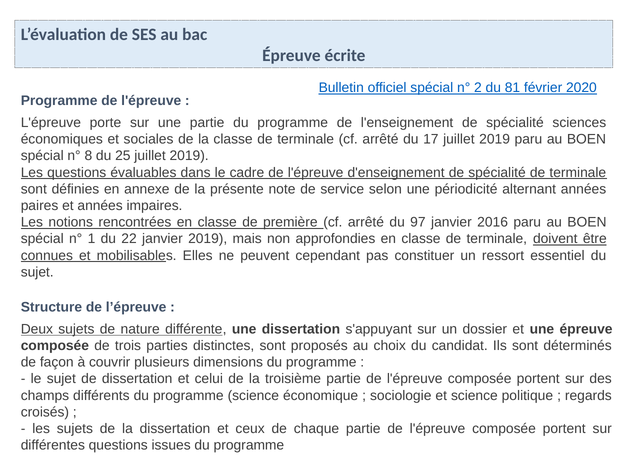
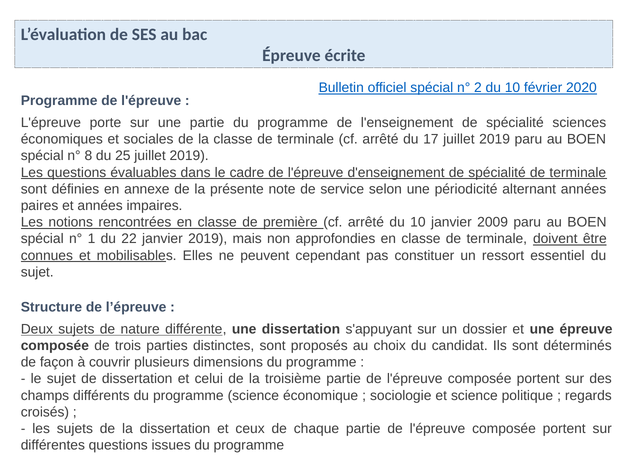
2 du 81: 81 -> 10
arrêté du 97: 97 -> 10
2016: 2016 -> 2009
